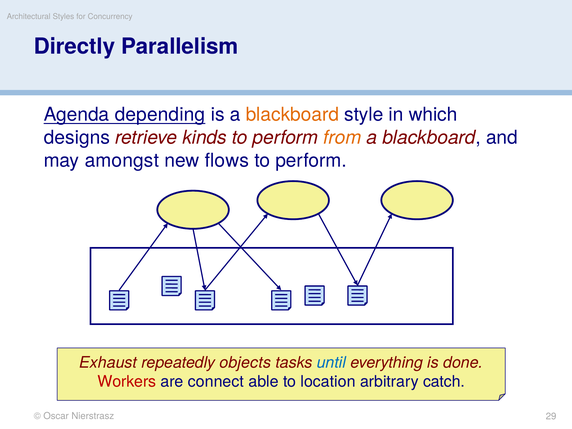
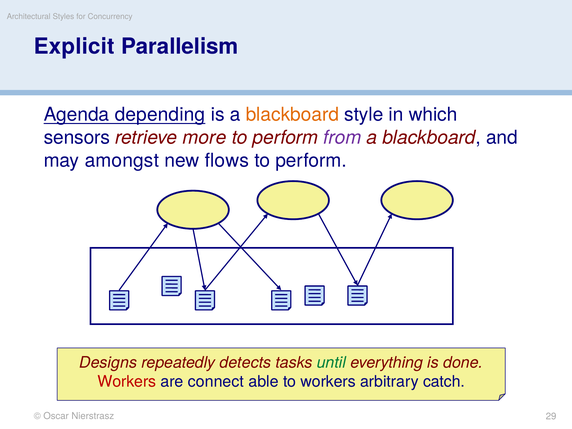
Directly: Directly -> Explicit
designs: designs -> sensors
kinds: kinds -> more
from colour: orange -> purple
Exhaust: Exhaust -> Designs
objects: objects -> detects
until colour: blue -> green
to location: location -> workers
